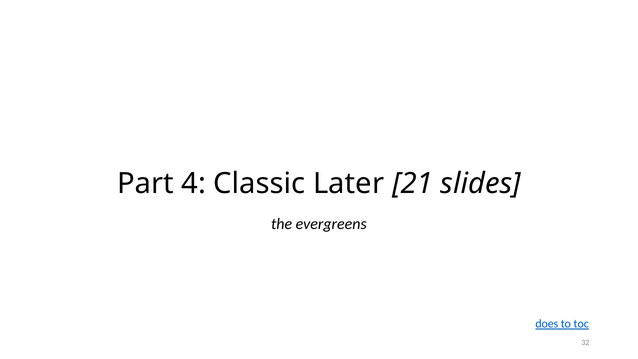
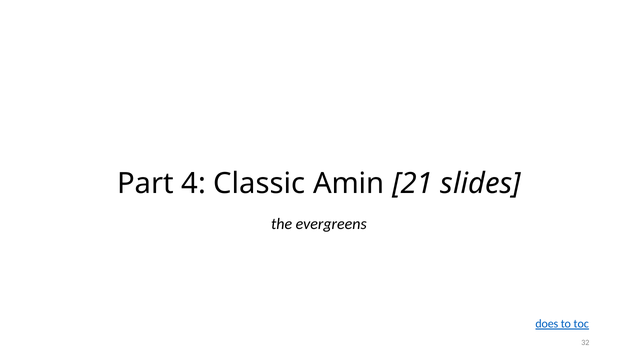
Later: Later -> Amin
